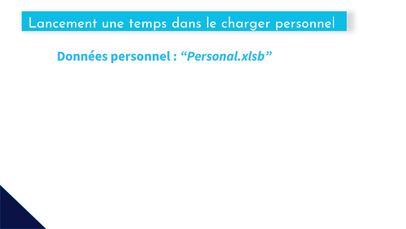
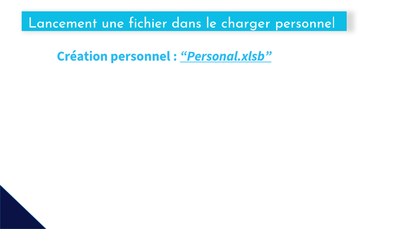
temps: temps -> fichier
Données: Données -> Création
Personal.xlsb underline: none -> present
